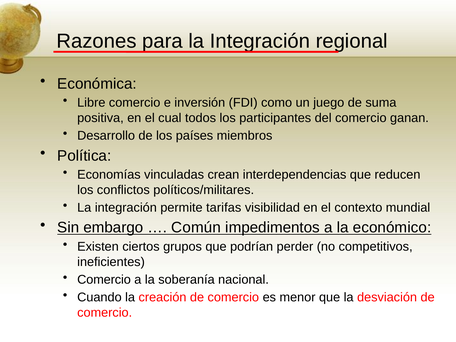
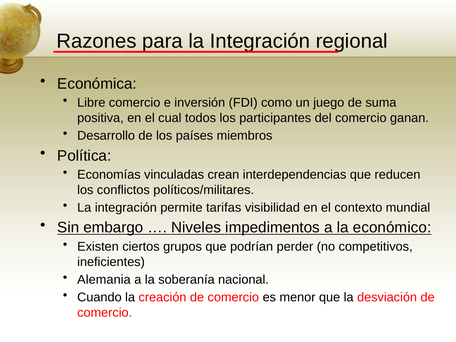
Común: Común -> Niveles
Comercio at (104, 280): Comercio -> Alemania
